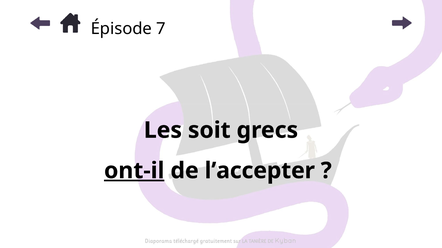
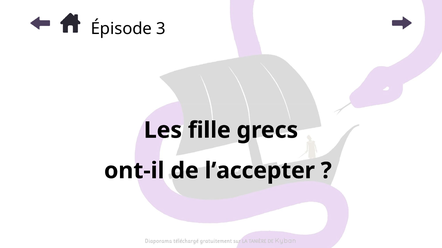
7: 7 -> 3
soit: soit -> fille
ont-il underline: present -> none
